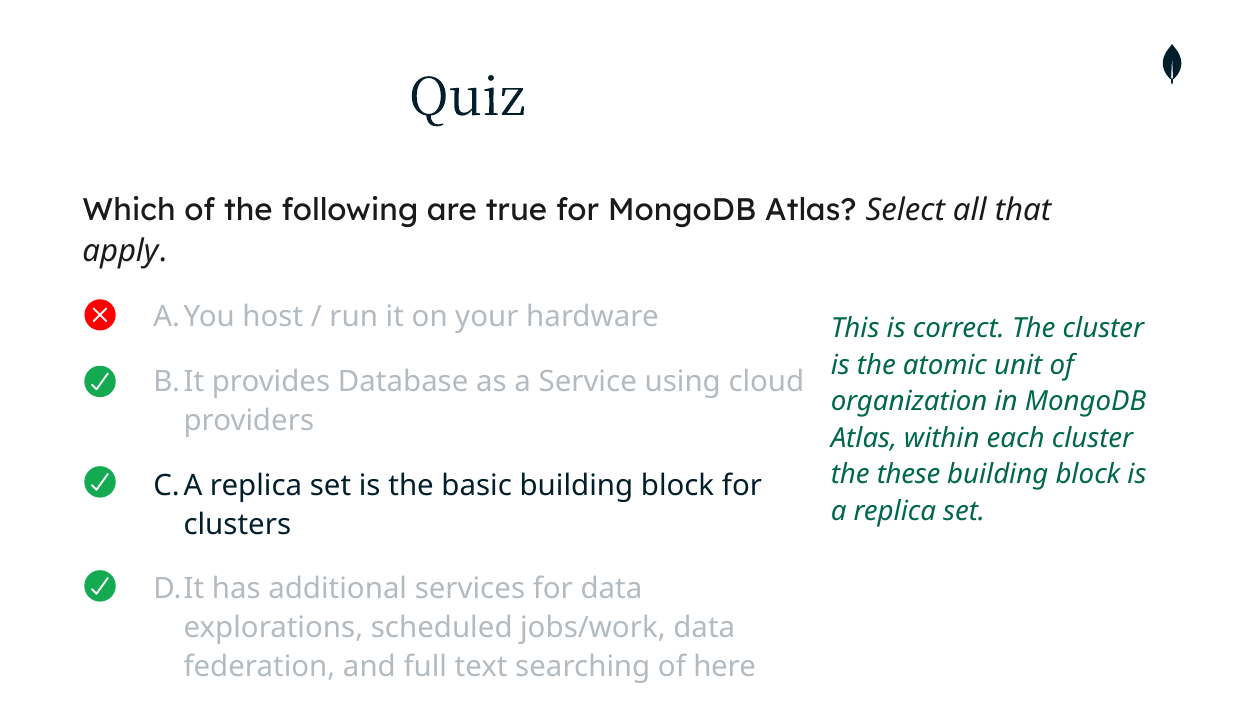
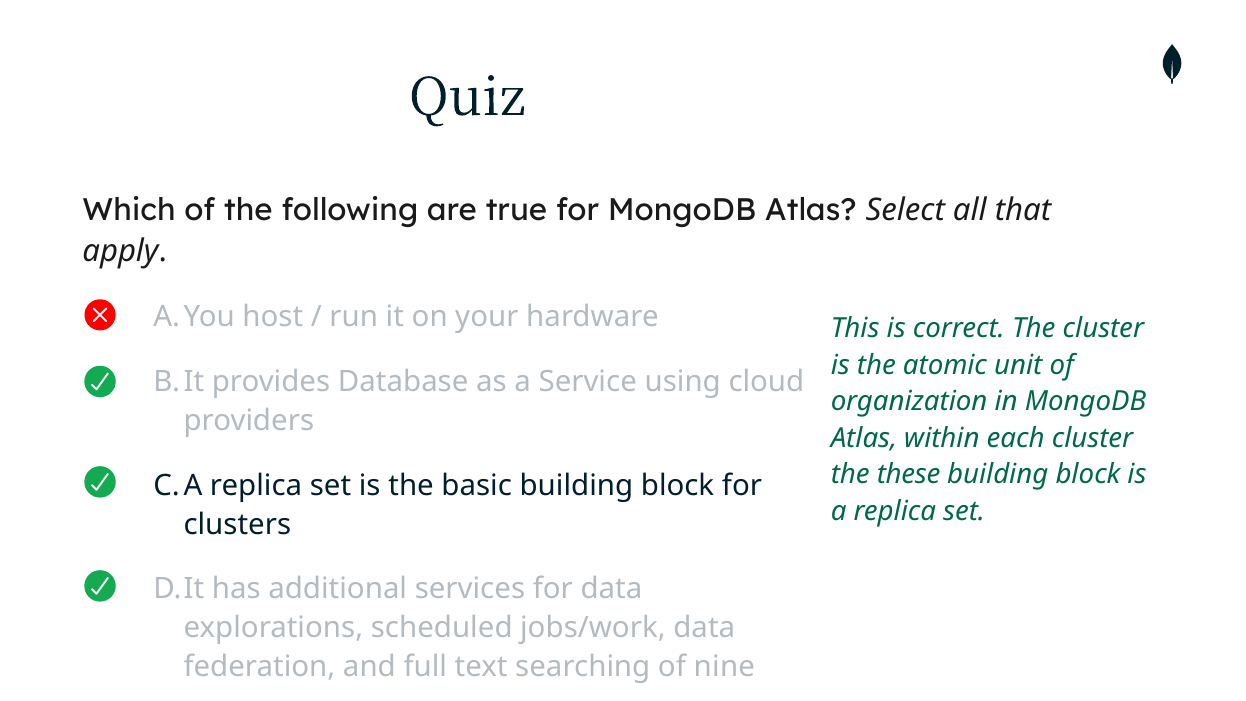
here: here -> nine
